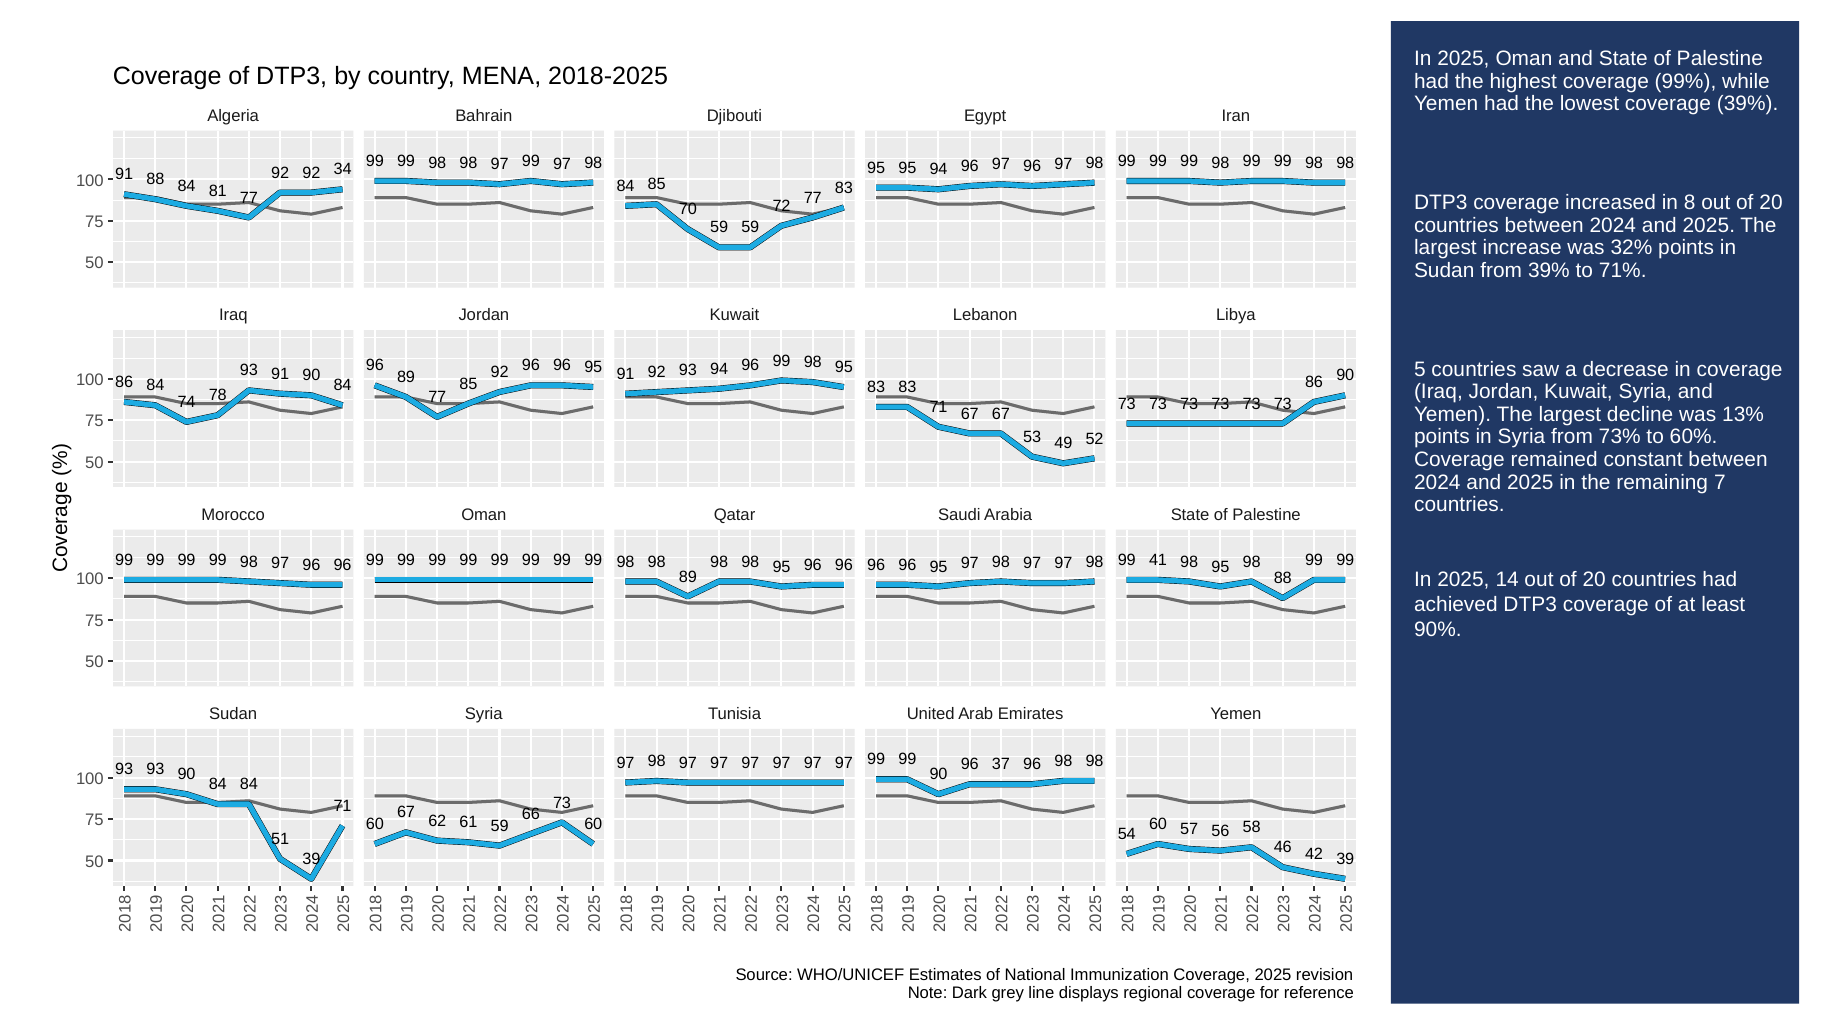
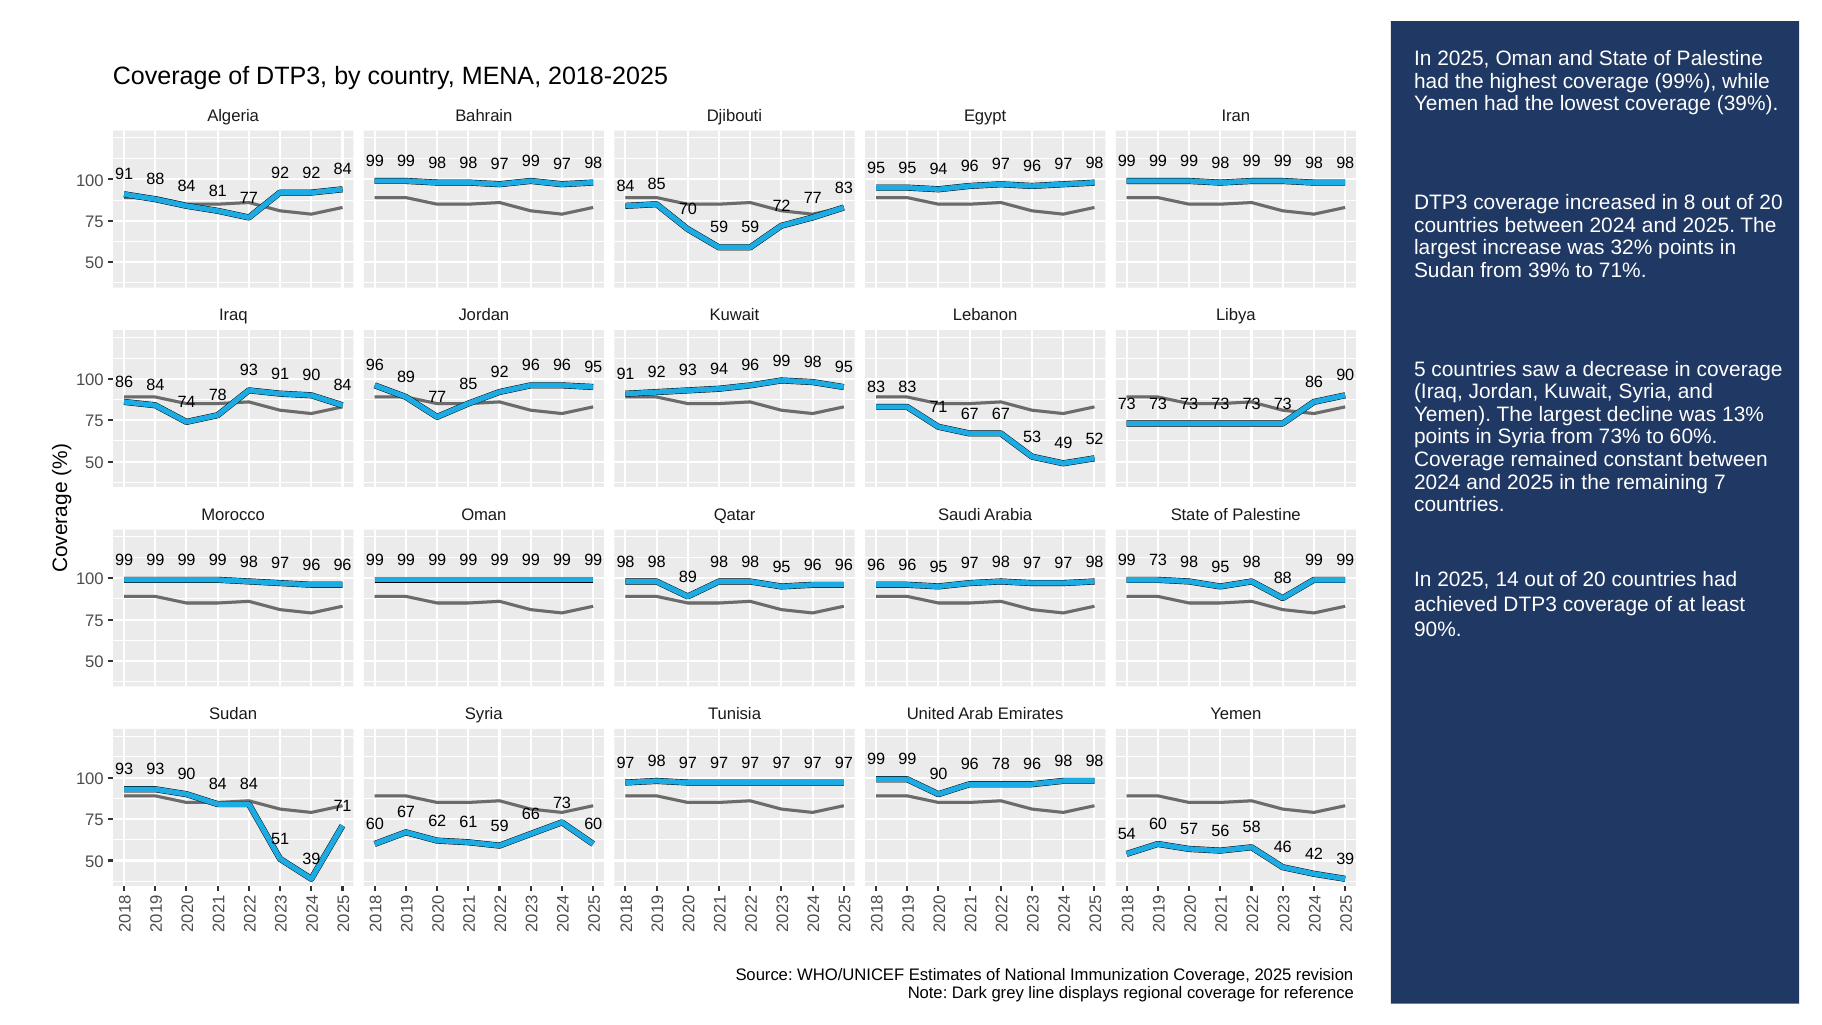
92 34: 34 -> 84
99 41: 41 -> 73
96 37: 37 -> 78
